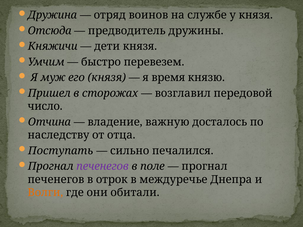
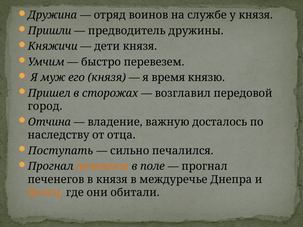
Отсюда: Отсюда -> Пришли
число: число -> город
печенегов at (103, 167) colour: purple -> orange
в отрок: отрок -> князя
